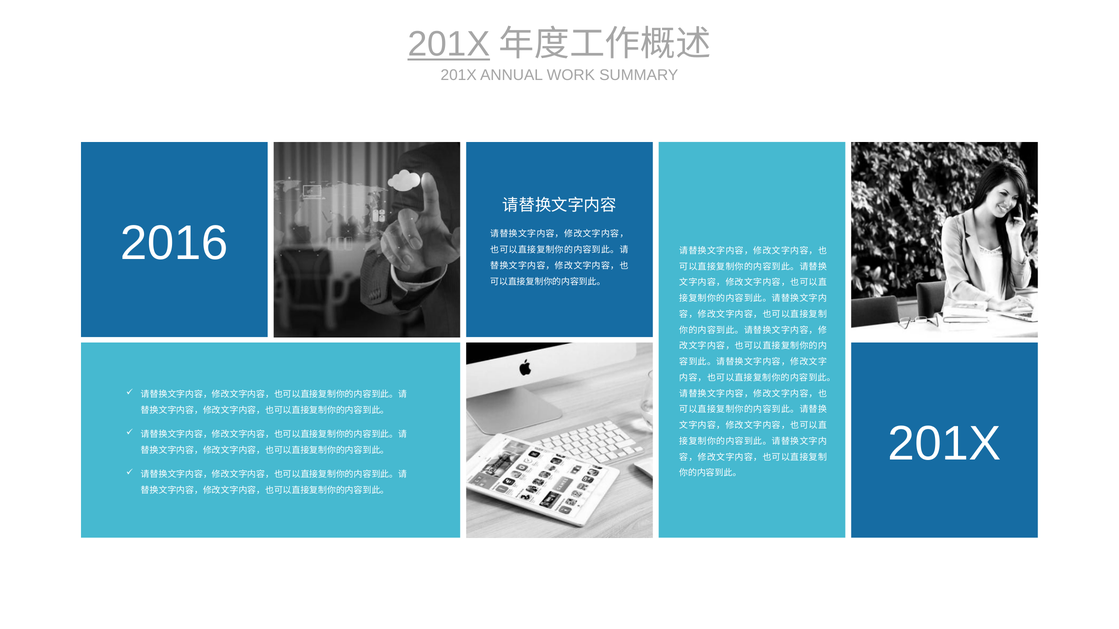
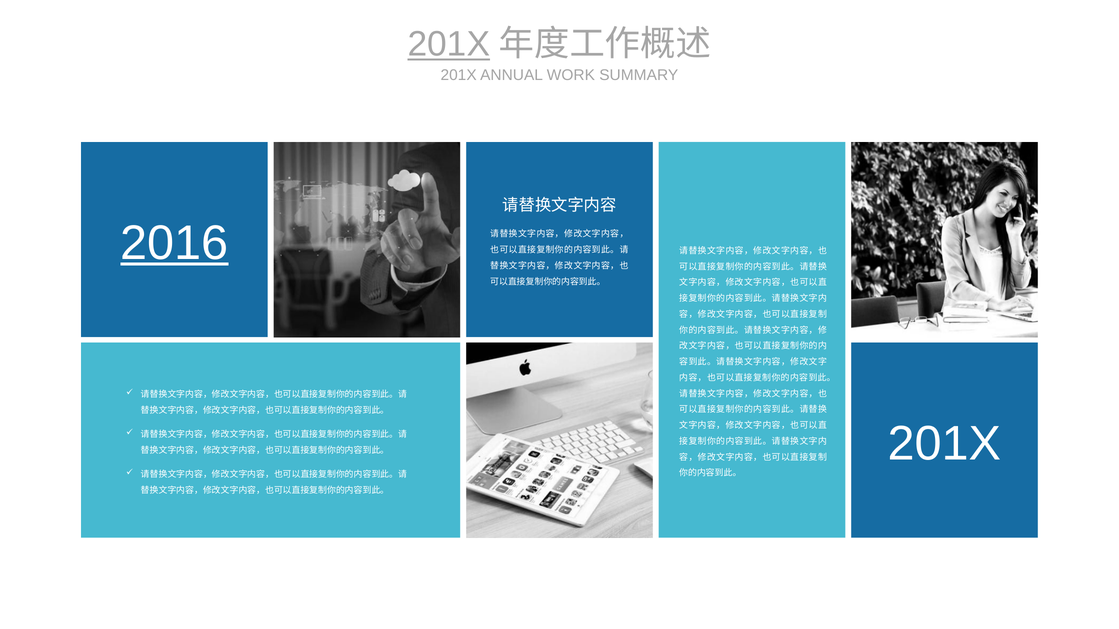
2016 underline: none -> present
